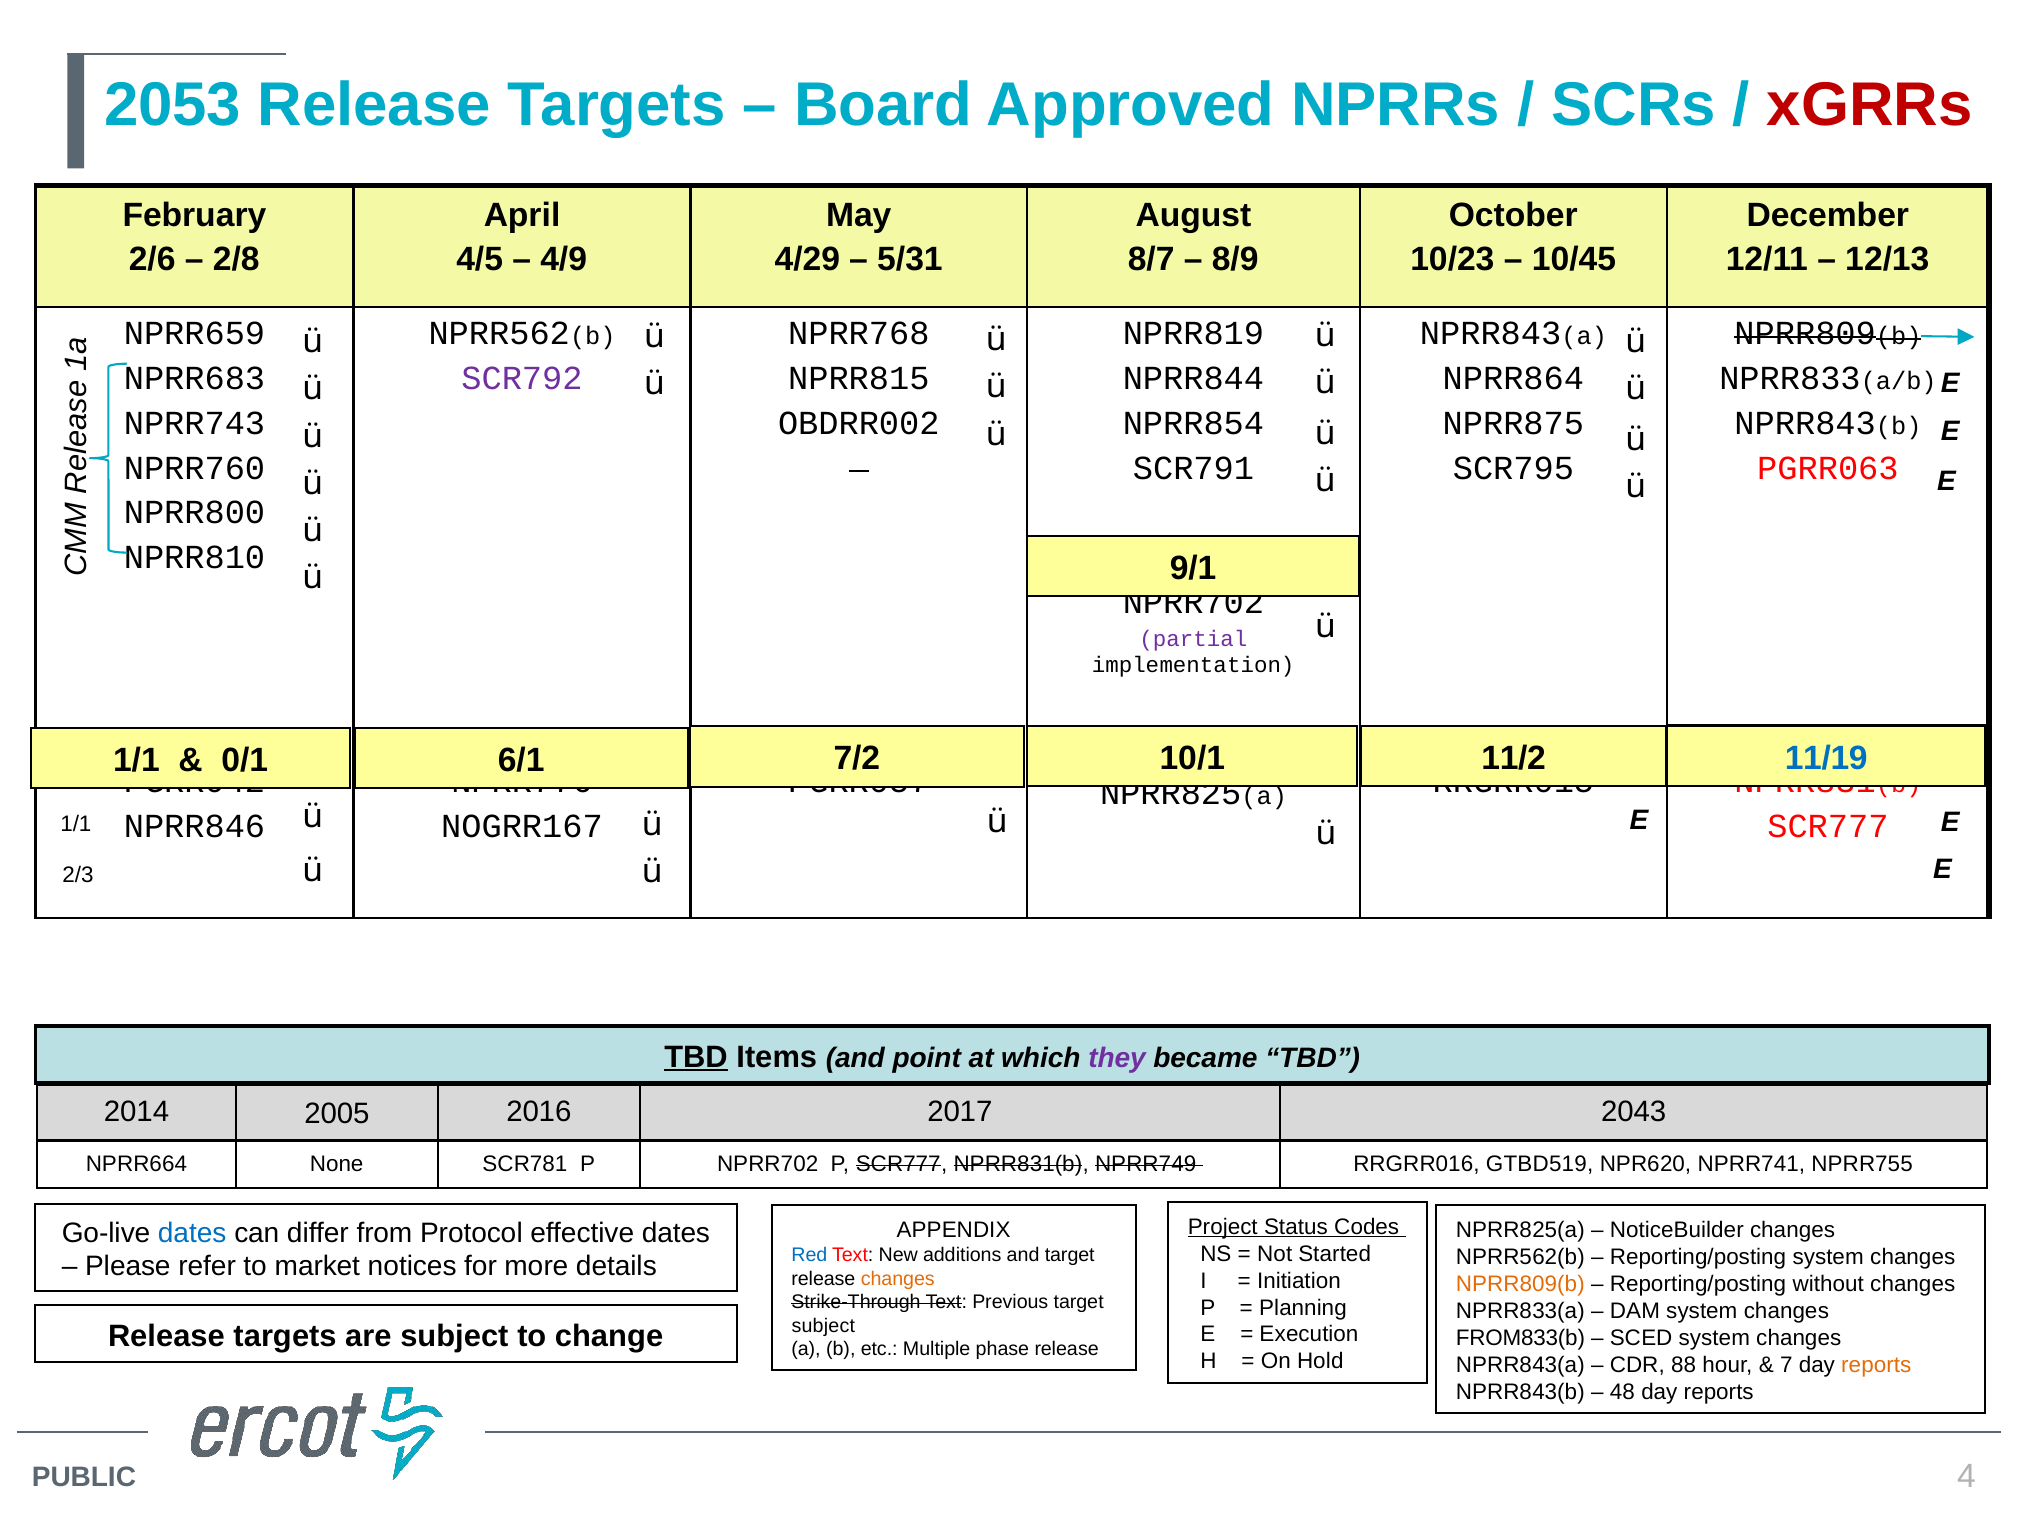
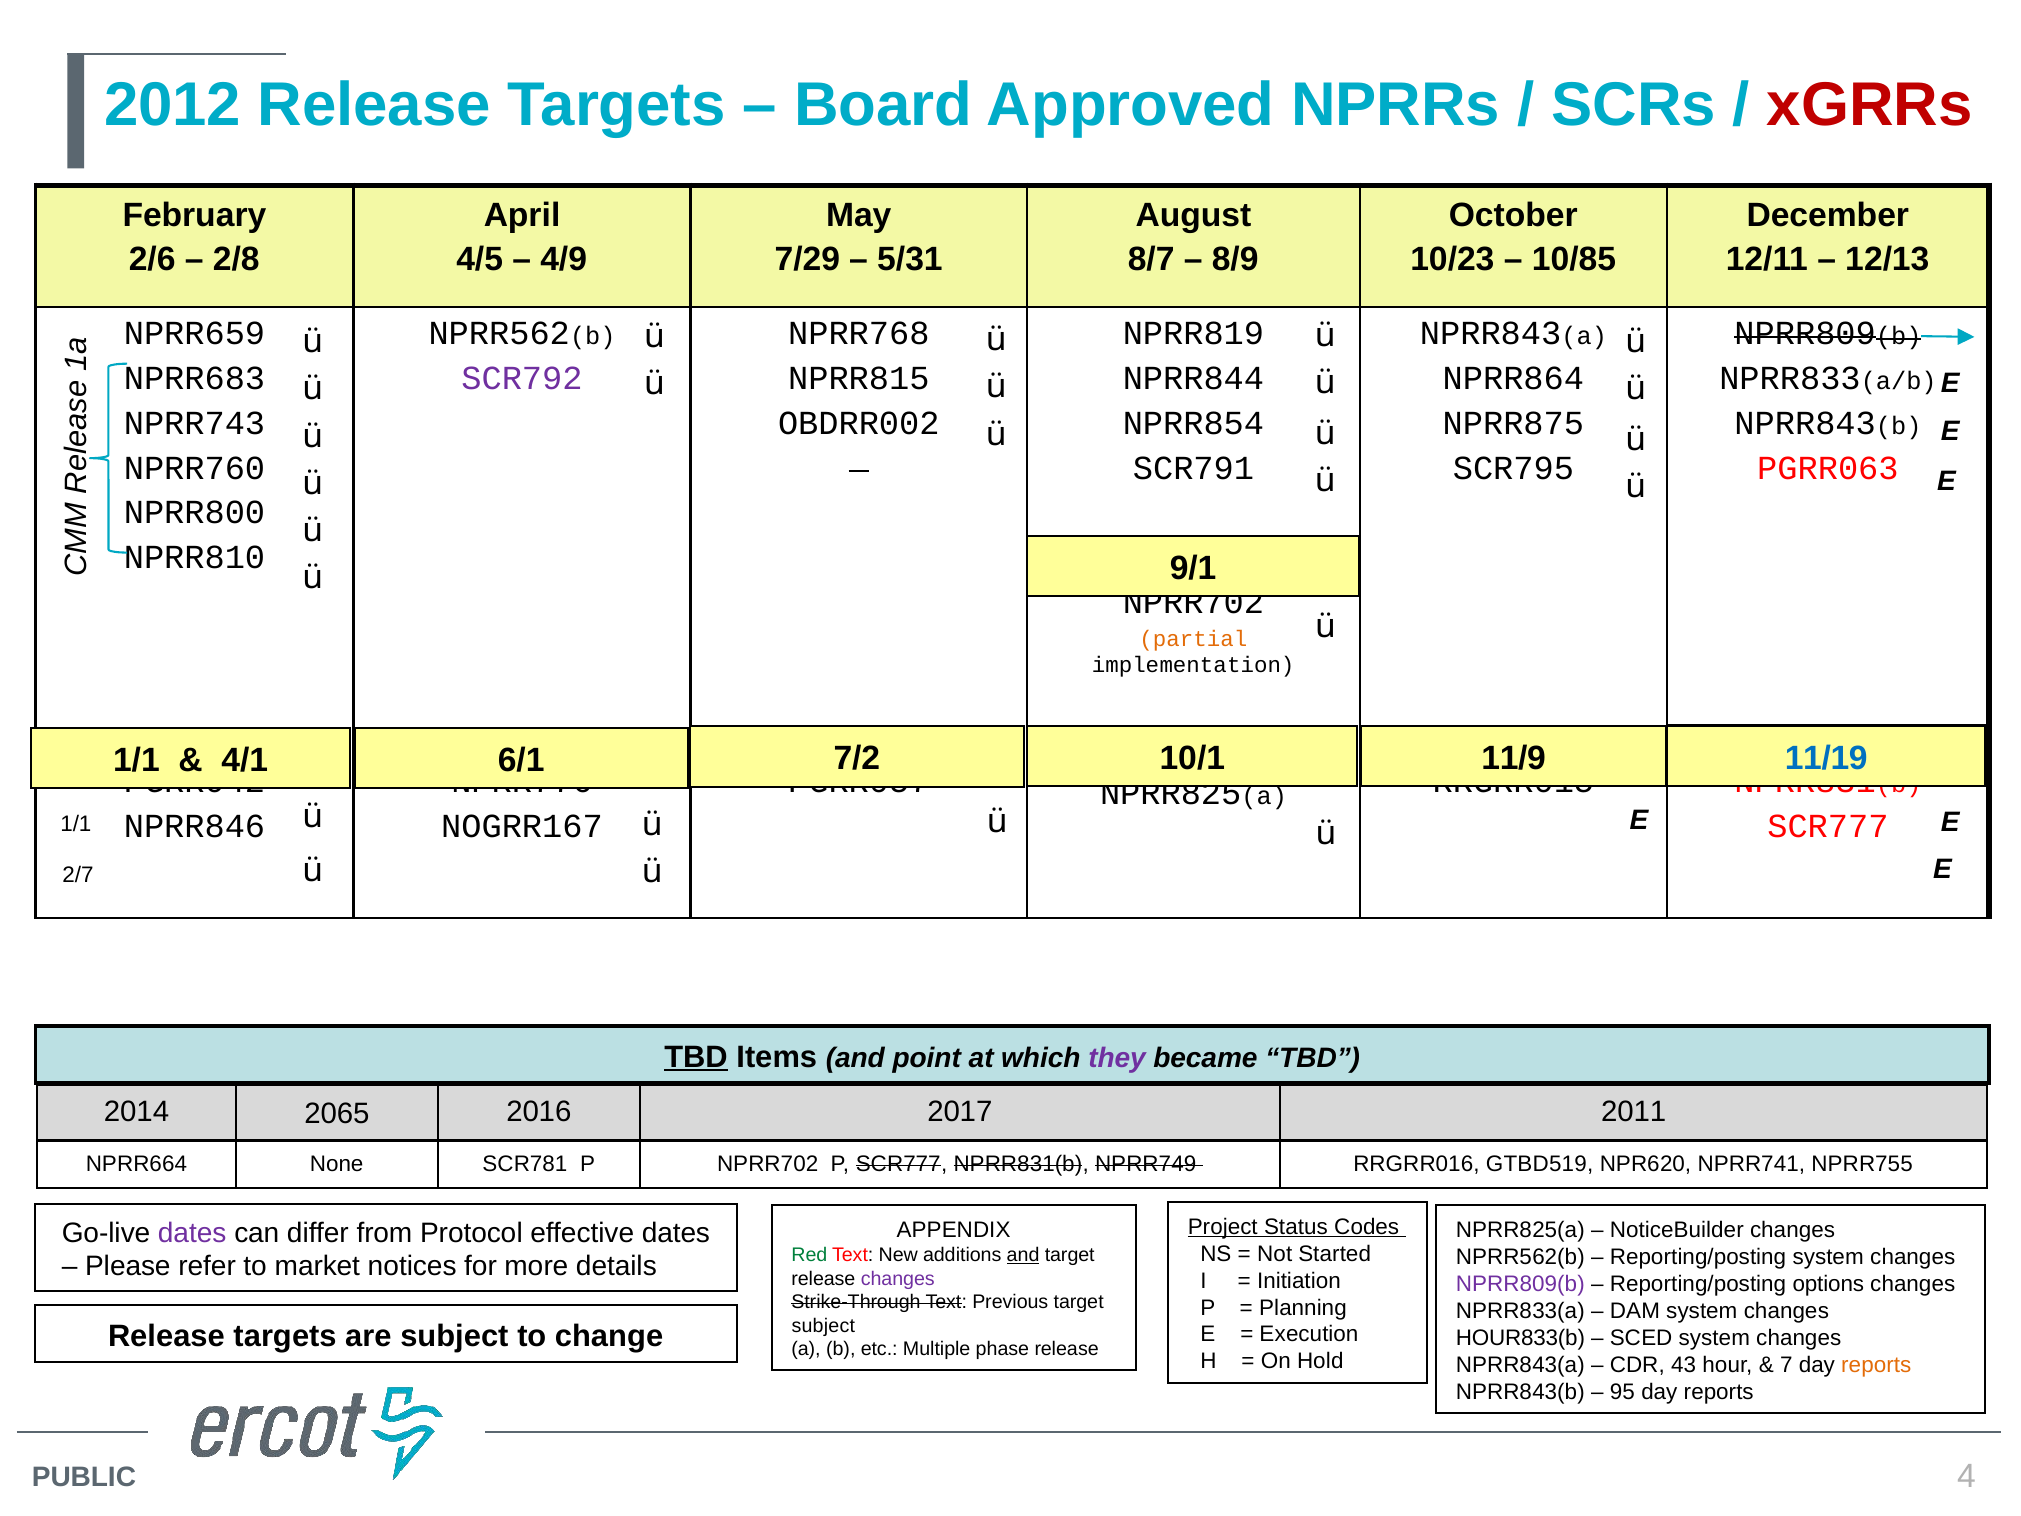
2053: 2053 -> 2012
4/29: 4/29 -> 7/29
10/45: 10/45 -> 10/85
partial colour: purple -> orange
11/2: 11/2 -> 11/9
0/1: 0/1 -> 4/1
2/3: 2/3 -> 2/7
2005: 2005 -> 2065
2043: 2043 -> 2011
dates at (192, 1233) colour: blue -> purple
Red colour: blue -> green
and at (1023, 1255) underline: none -> present
changes at (898, 1279) colour: orange -> purple
NPRR809(b colour: orange -> purple
without: without -> options
FROM833(b: FROM833(b -> HOUR833(b
88: 88 -> 43
48: 48 -> 95
